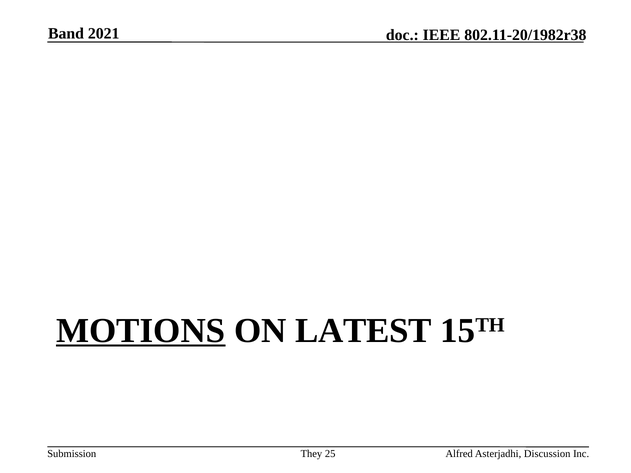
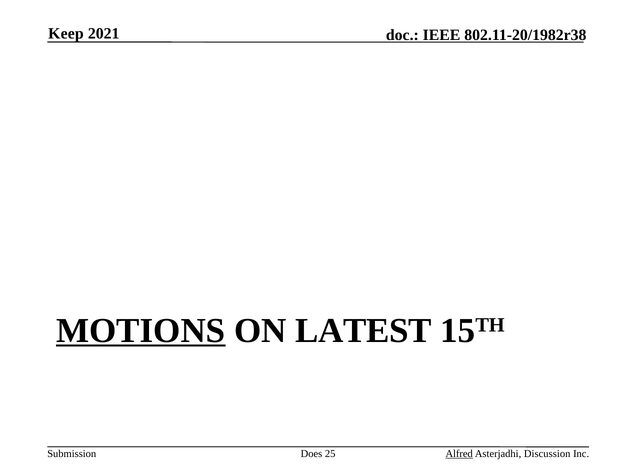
Band: Band -> Keep
They: They -> Does
Alfred underline: none -> present
